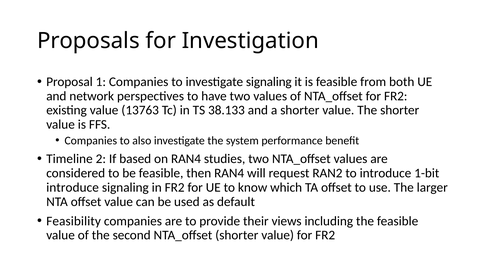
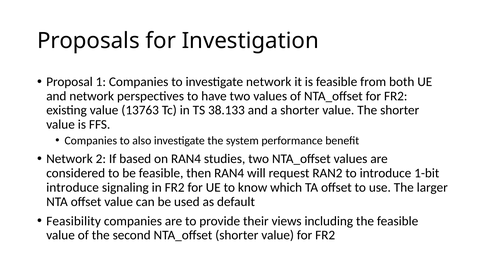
investigate signaling: signaling -> network
Timeline at (69, 159): Timeline -> Network
